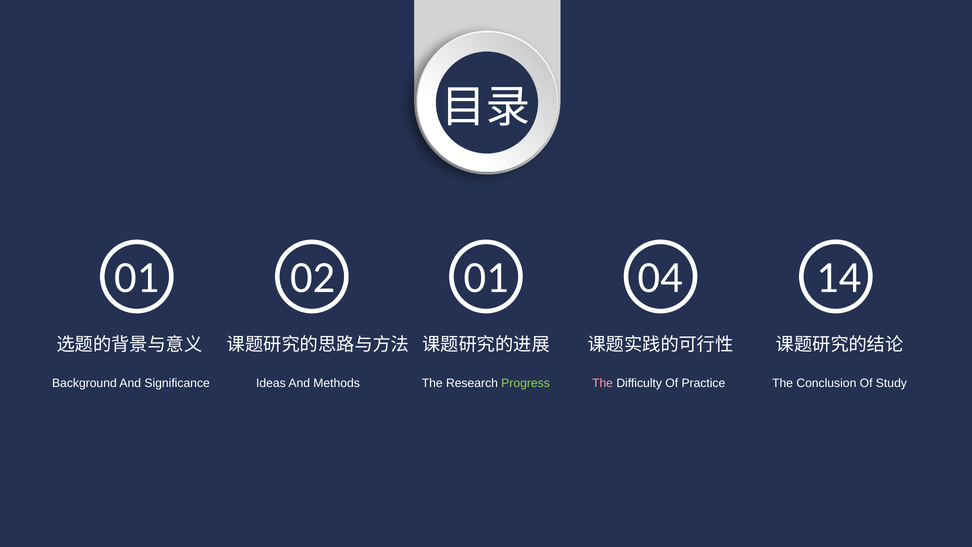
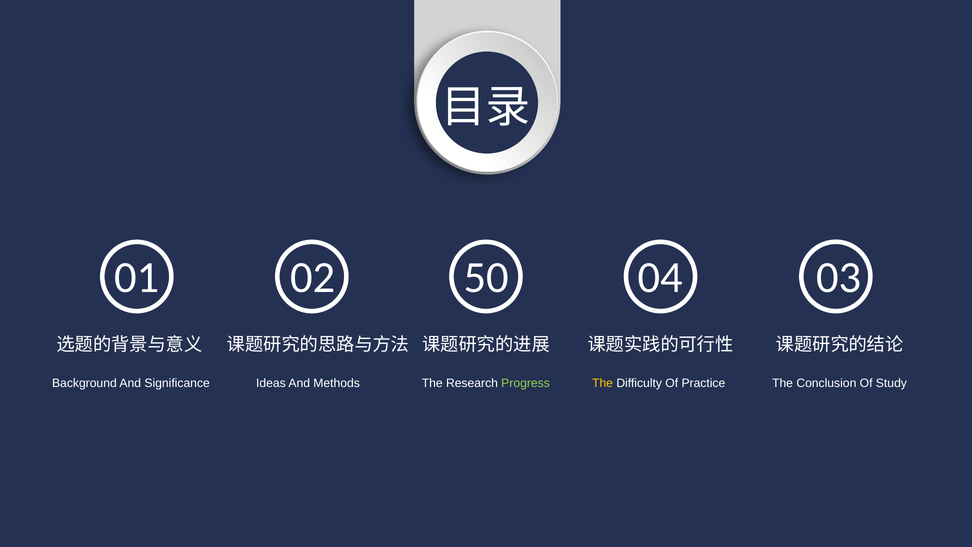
02 01: 01 -> 50
14: 14 -> 03
The at (603, 383) colour: pink -> yellow
